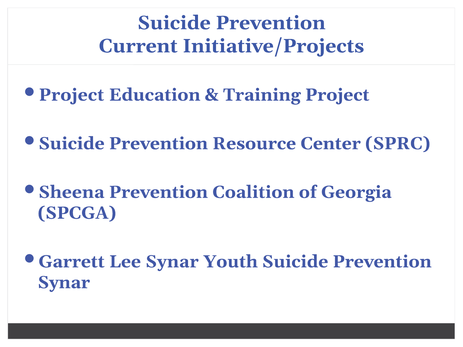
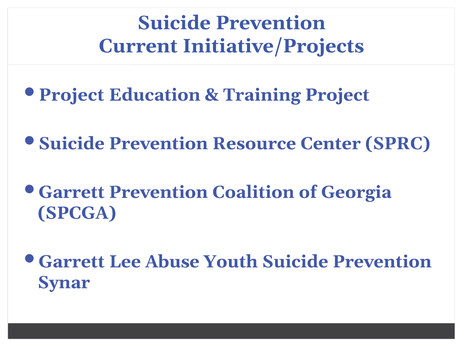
Sheena at (72, 192): Sheena -> Garrett
Lee Synar: Synar -> Abuse
